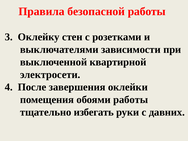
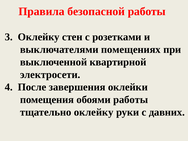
зависимости: зависимости -> помещениях
тщательно избегать: избегать -> оклейку
